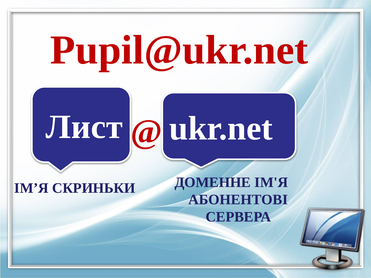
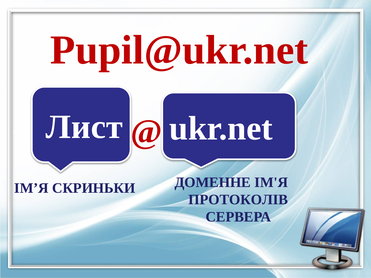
АБОНЕНТОВІ: АБОНЕНТОВІ -> ПРОТОКОЛІВ
